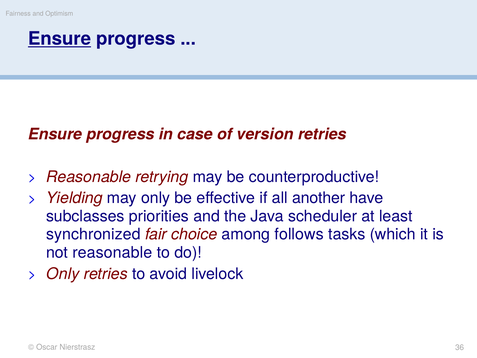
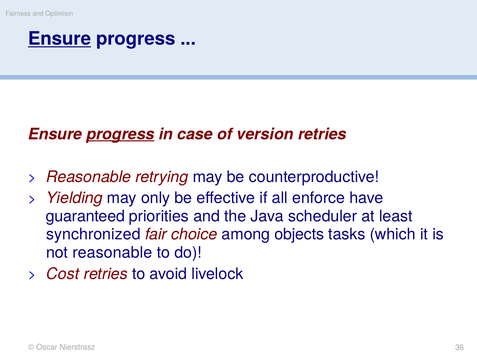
progress at (120, 134) underline: none -> present
another: another -> enforce
subclasses: subclasses -> guaranteed
follows: follows -> objects
Only at (63, 274): Only -> Cost
